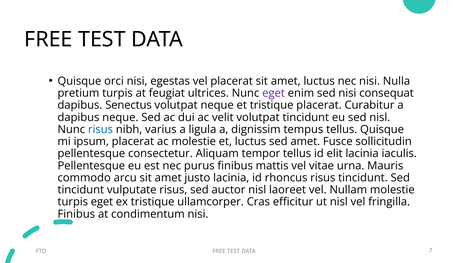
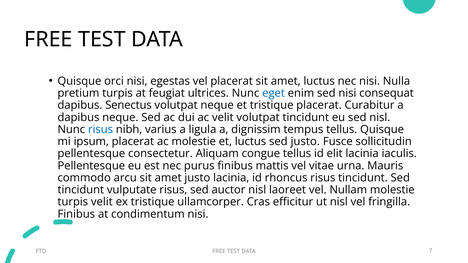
eget at (274, 93) colour: purple -> blue
sed amet: amet -> justo
tempor: tempor -> congue
turpis eget: eget -> velit
